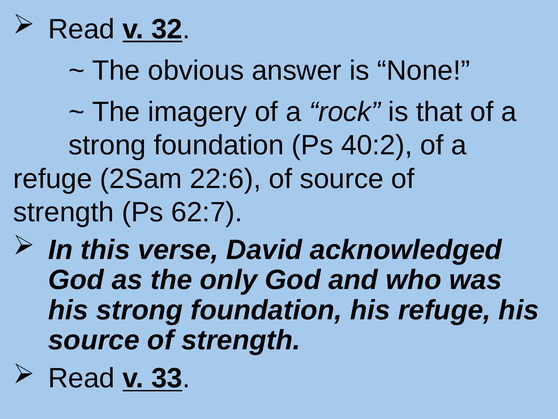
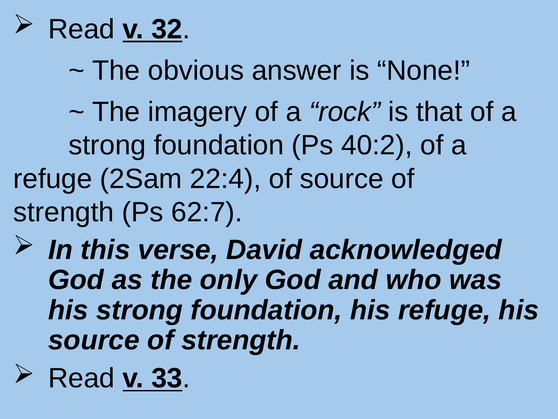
22:6: 22:6 -> 22:4
